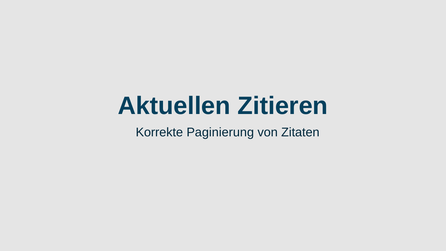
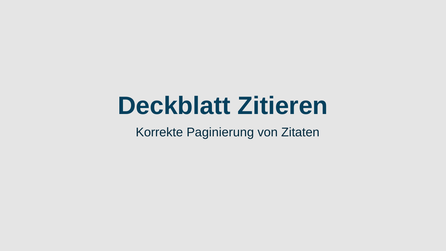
Aktuellen: Aktuellen -> Deckblatt
